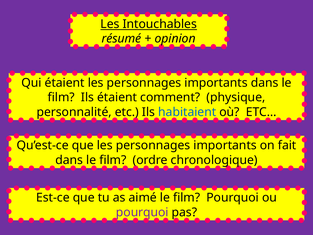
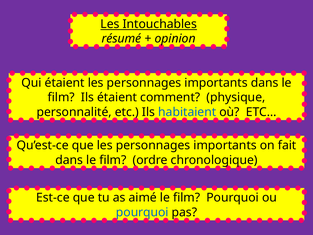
pourquoi at (142, 212) colour: purple -> blue
